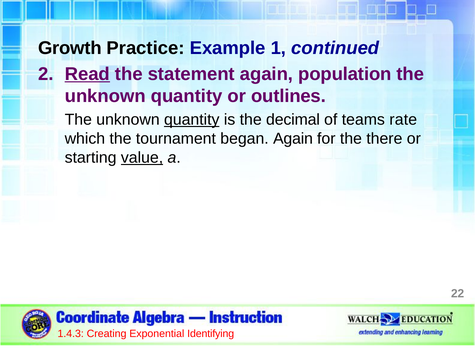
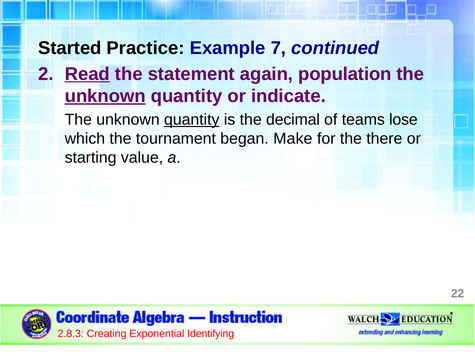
Growth: Growth -> Started
1: 1 -> 7
unknown at (105, 96) underline: none -> present
outlines: outlines -> indicate
rate: rate -> lose
began Again: Again -> Make
value underline: present -> none
1.4.3: 1.4.3 -> 2.8.3
